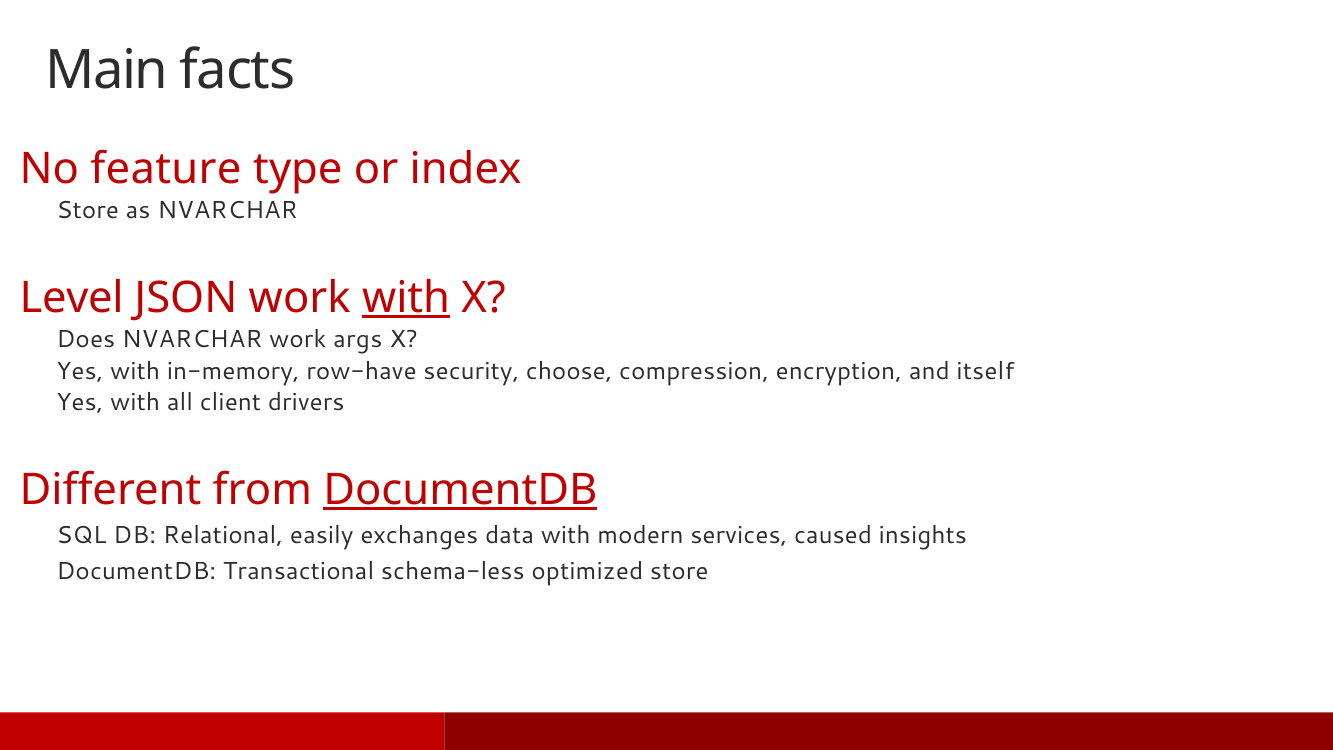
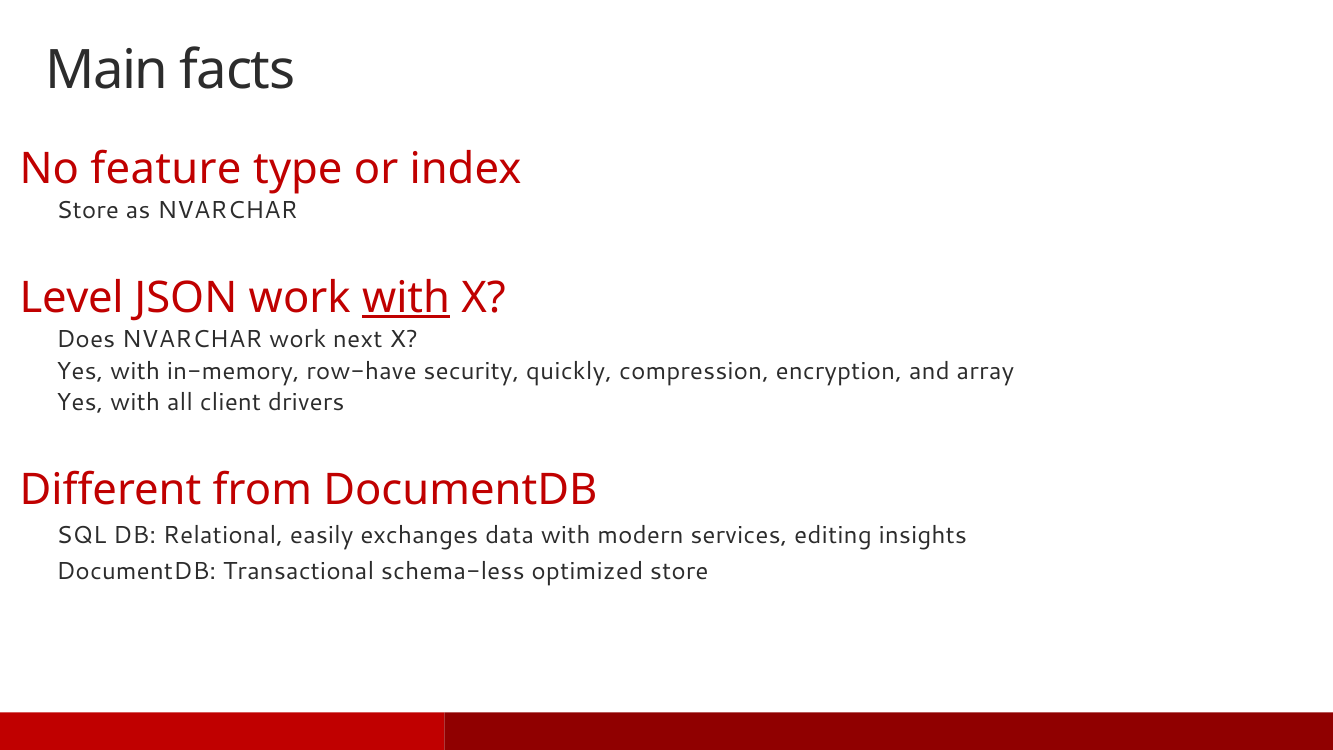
args: args -> next
choose: choose -> quickly
itself: itself -> array
DocumentDB at (460, 490) underline: present -> none
caused: caused -> editing
